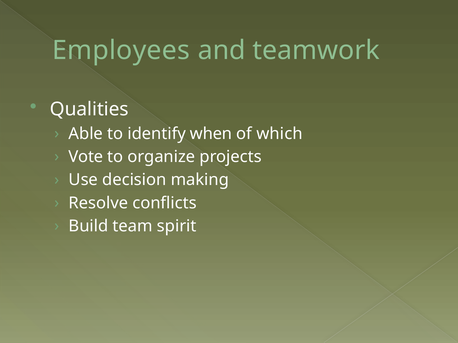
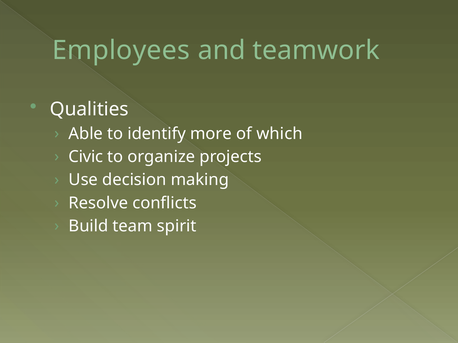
when: when -> more
Vote: Vote -> Civic
